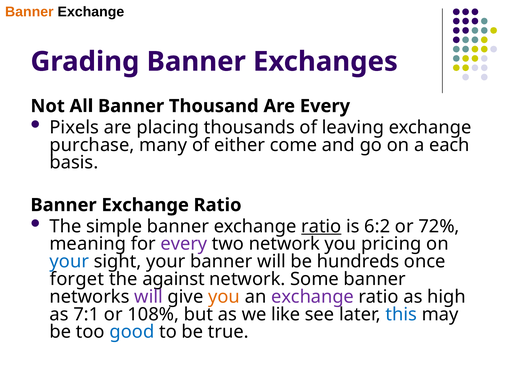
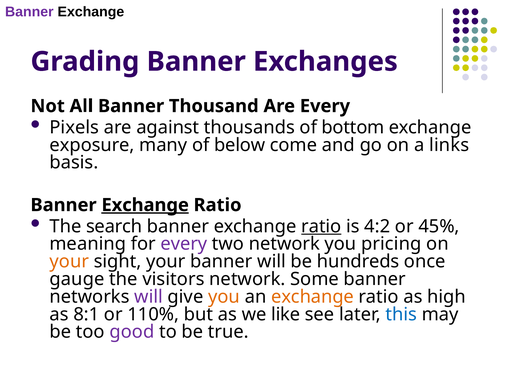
Banner at (29, 12) colour: orange -> purple
placing: placing -> against
leaving: leaving -> bottom
purchase: purchase -> exposure
either: either -> below
each: each -> links
Exchange at (145, 205) underline: none -> present
simple: simple -> search
6:2: 6:2 -> 4:2
72%: 72% -> 45%
your at (69, 262) colour: blue -> orange
forget: forget -> gauge
against: against -> visitors
exchange at (313, 297) colour: purple -> orange
7:1: 7:1 -> 8:1
108%: 108% -> 110%
good colour: blue -> purple
